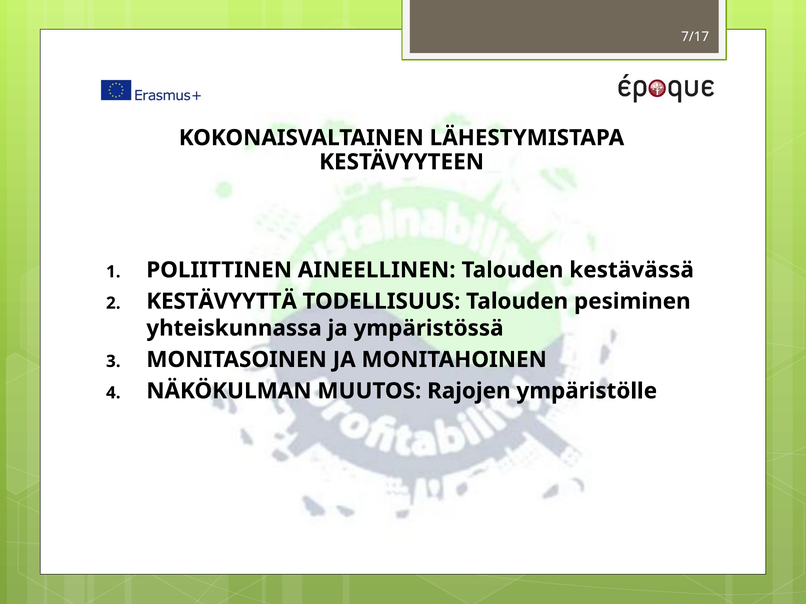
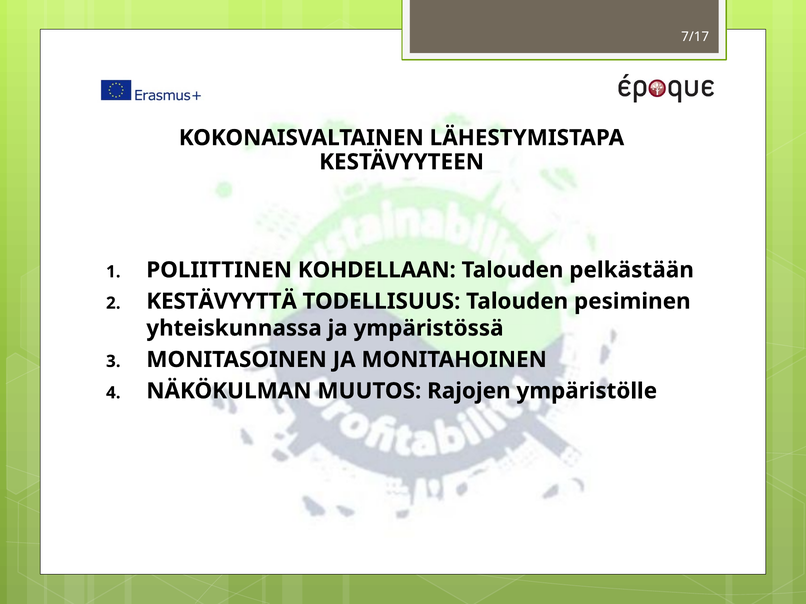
AINEELLINEN: AINEELLINEN -> KOHDELLAAN
kestävässä: kestävässä -> pelkästään
